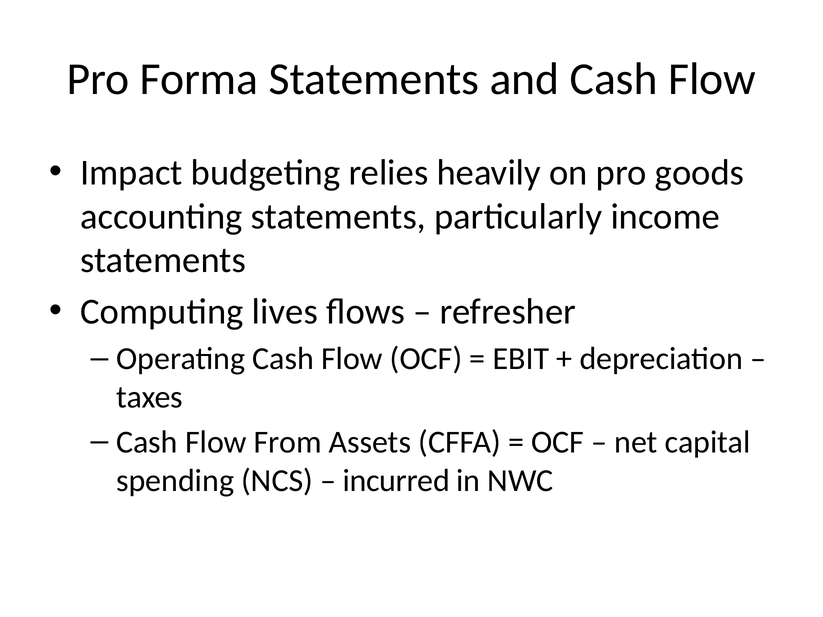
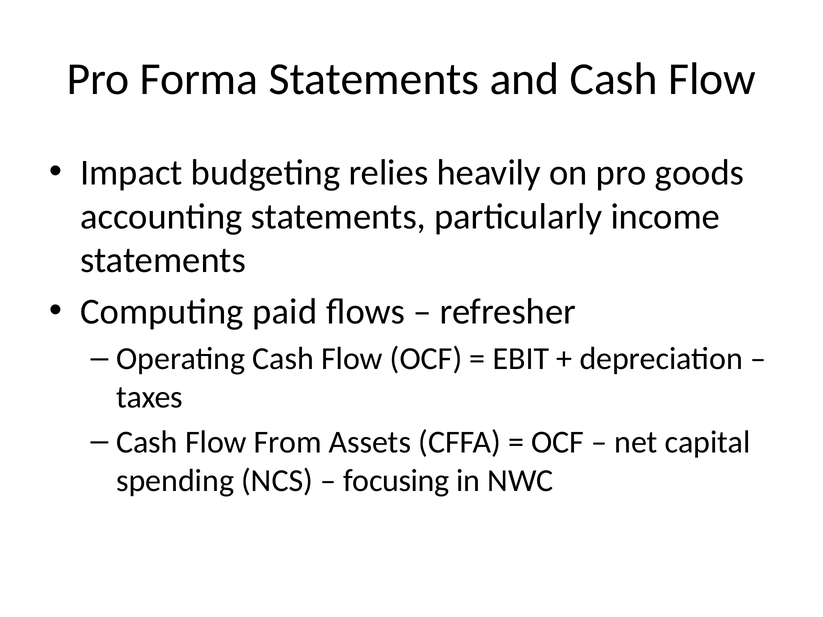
lives: lives -> paid
incurred: incurred -> focusing
